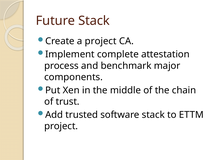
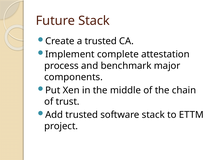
a project: project -> trusted
